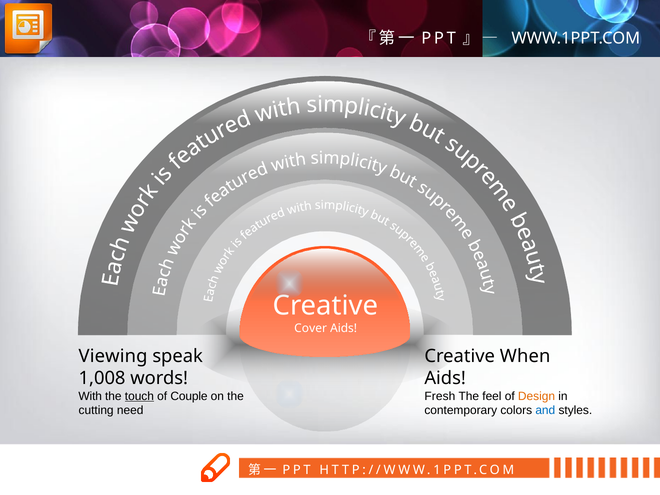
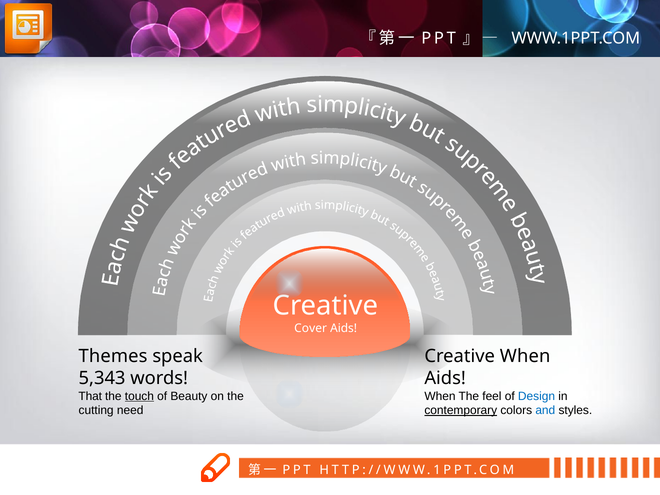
Viewing: Viewing -> Themes
1,008: 1,008 -> 5,343
With: With -> That
Couple: Couple -> Beauty
Fresh at (440, 396): Fresh -> When
Design colour: orange -> blue
contemporary underline: none -> present
